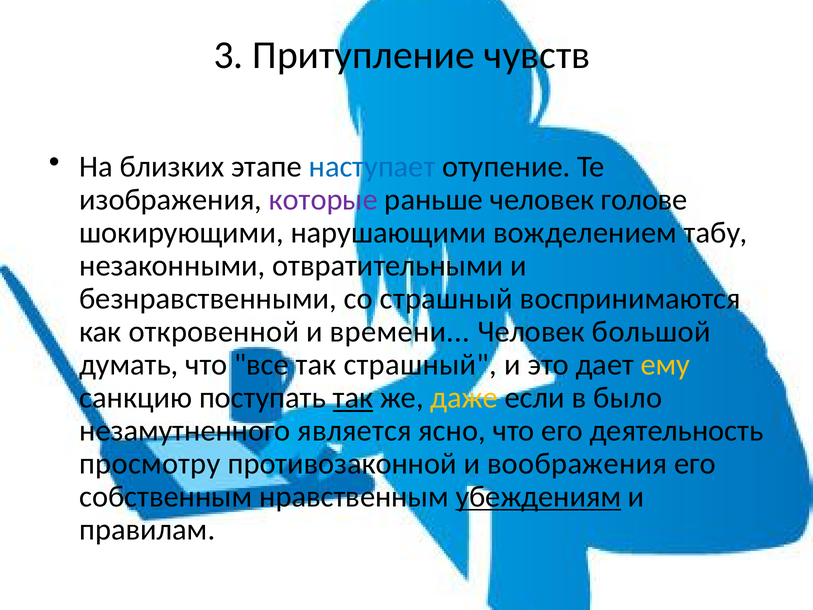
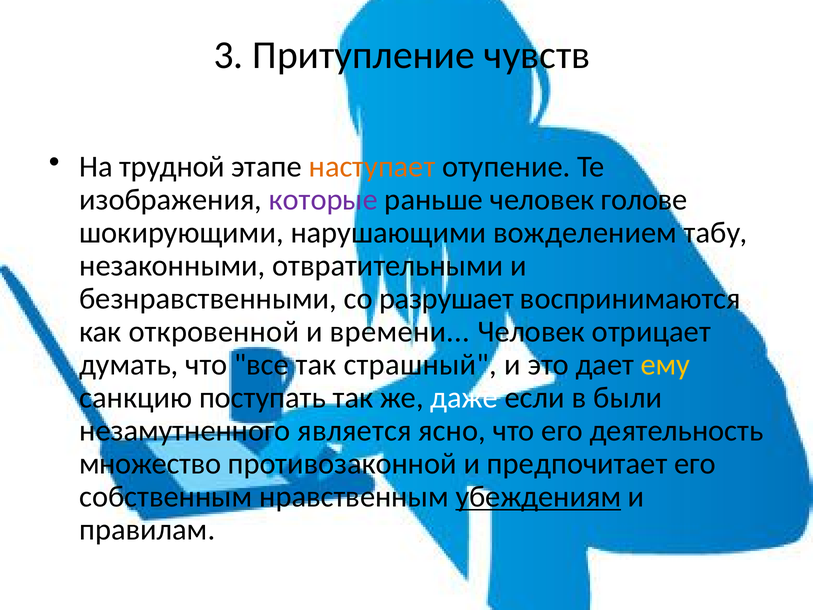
близких: близких -> трудной
наступает colour: blue -> orange
со страшный: страшный -> разрушает
большой: большой -> отрицает
так at (353, 398) underline: present -> none
даже colour: yellow -> white
было: было -> были
просмотру: просмотру -> множество
воображения: воображения -> предпочитает
